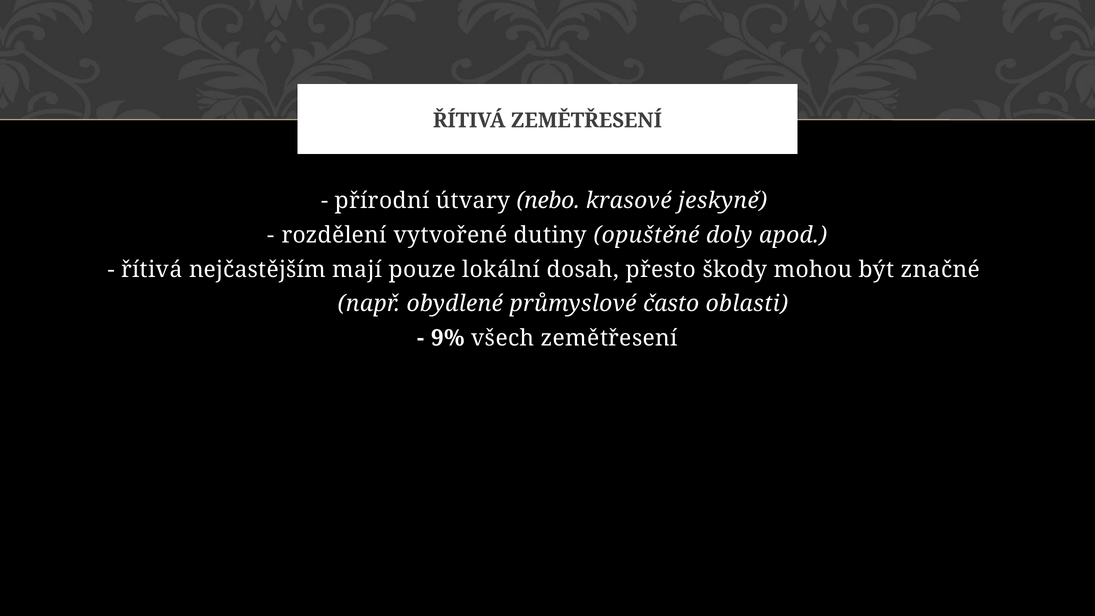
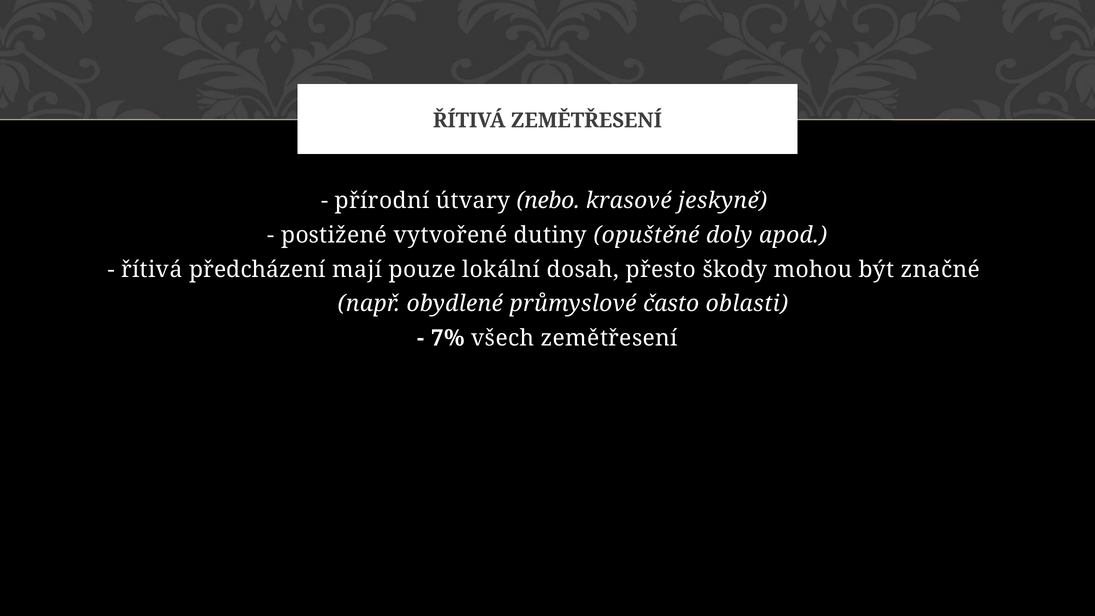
rozdělení: rozdělení -> postižené
nejčastějším: nejčastějším -> předcházení
9%: 9% -> 7%
